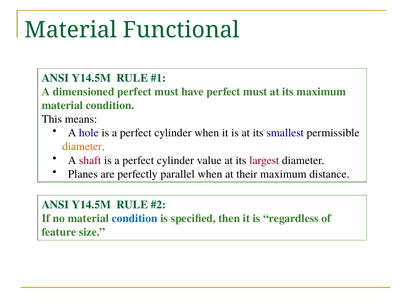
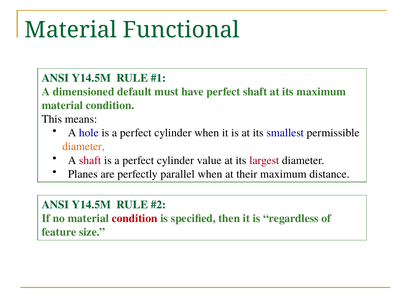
dimensioned perfect: perfect -> default
have perfect must: must -> shaft
condition at (135, 219) colour: blue -> red
